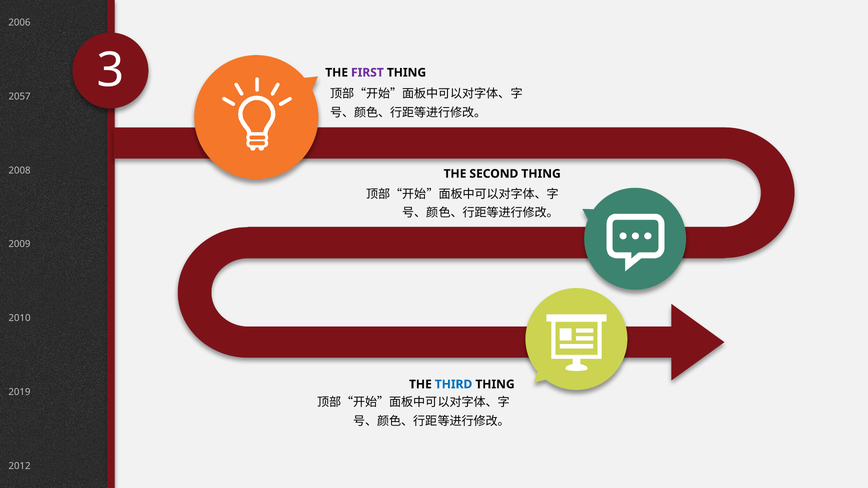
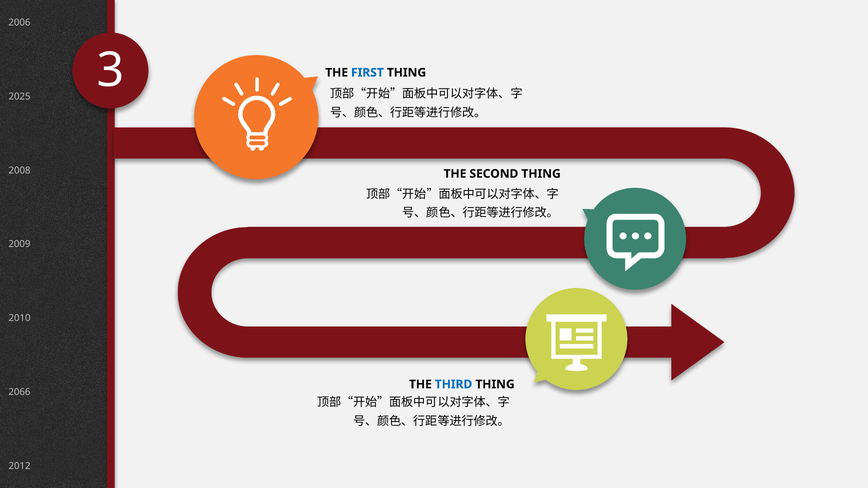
FIRST colour: purple -> blue
2057: 2057 -> 2025
2019: 2019 -> 2066
